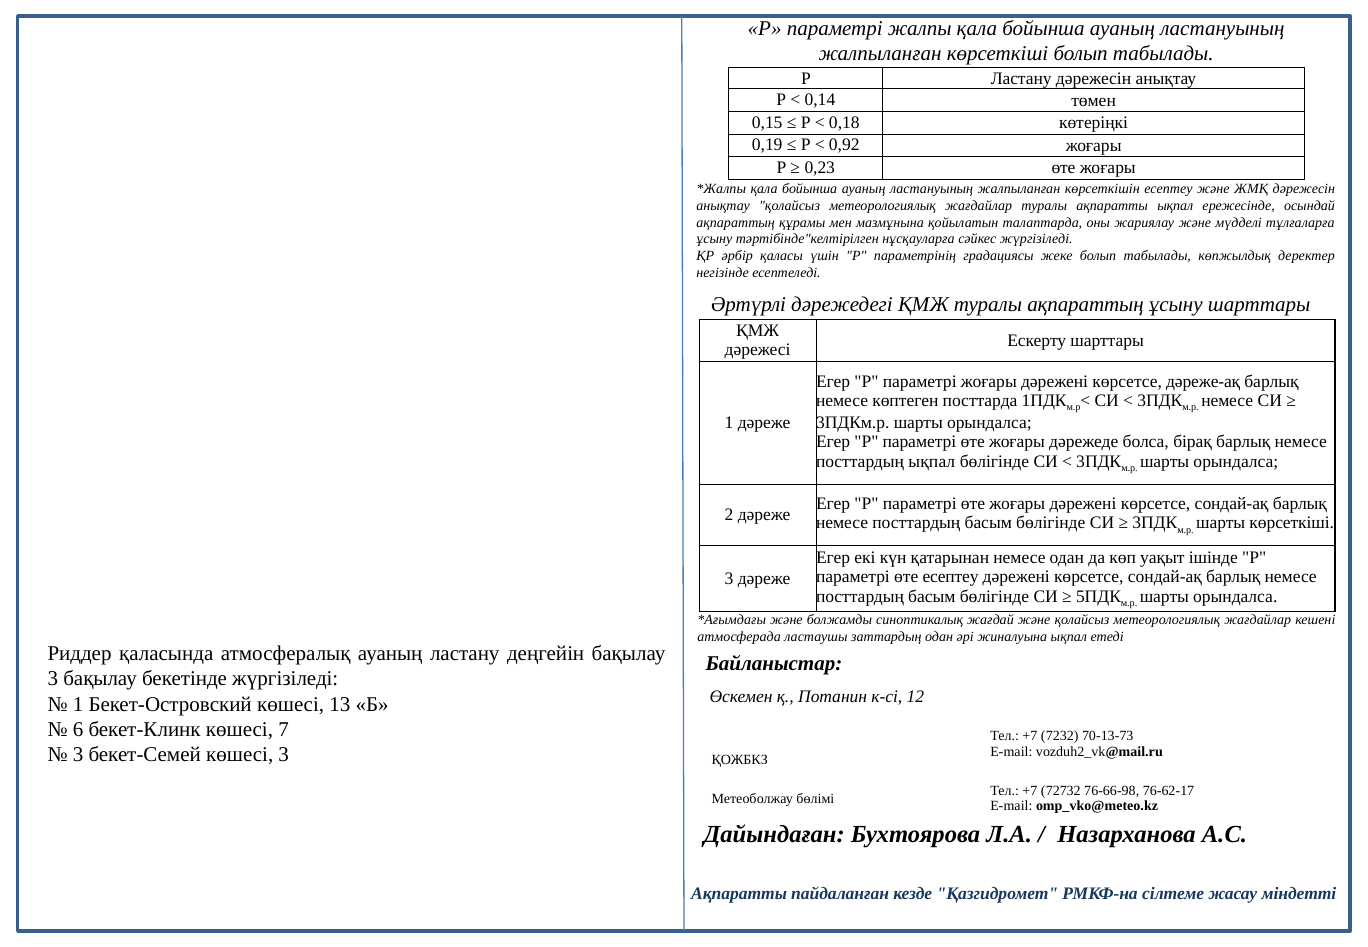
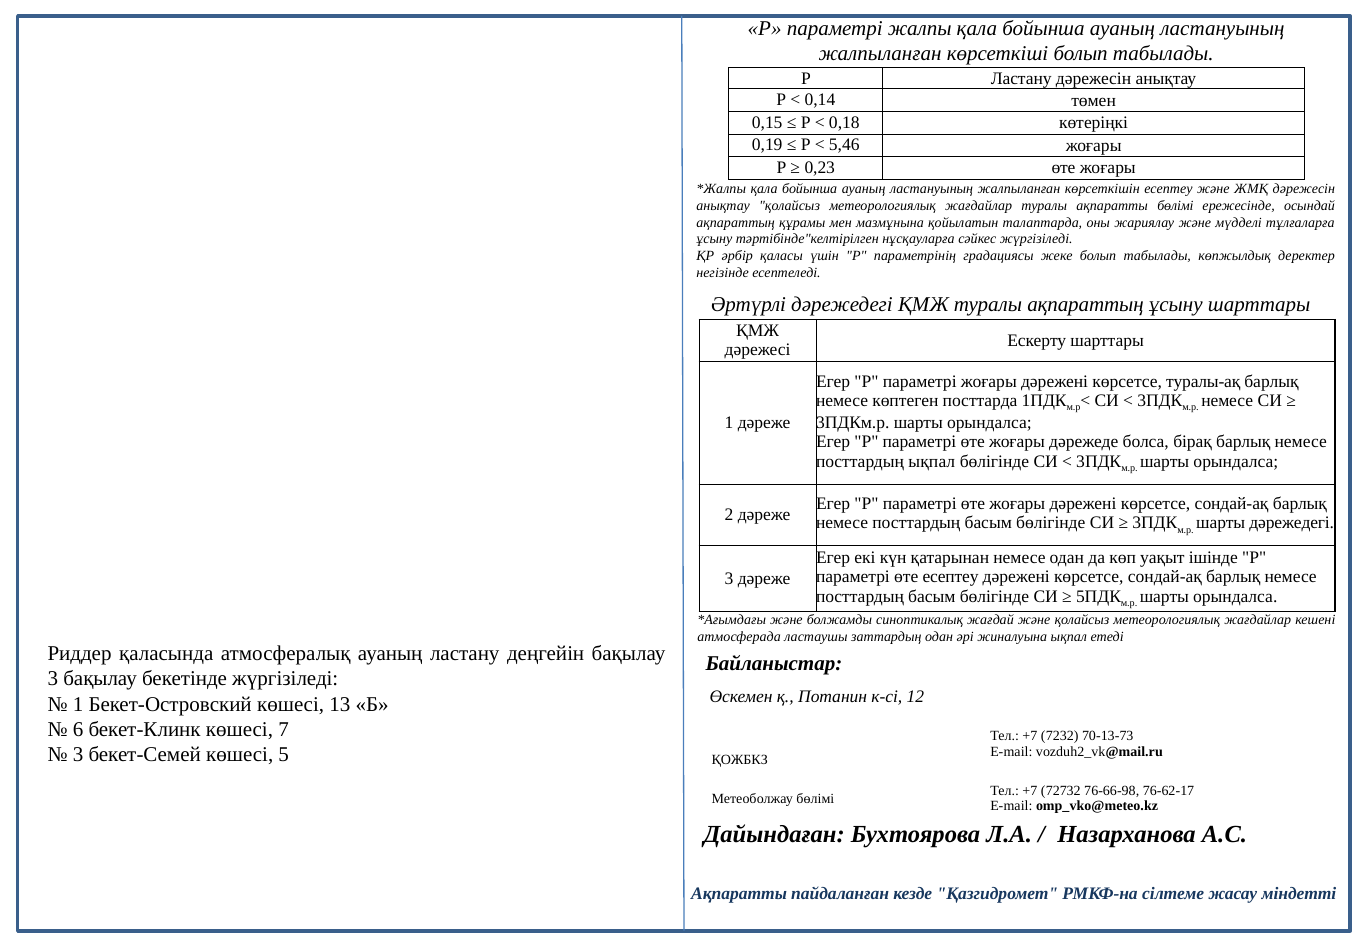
0,92: 0,92 -> 5,46
ақпаратты ықпал: ықпал -> бөлімі
дәреже-ақ: дәреже-ақ -> туралы-ақ
шарты көрсеткіші: көрсеткіші -> дәрежедегі
көшесі 3: 3 -> 5
